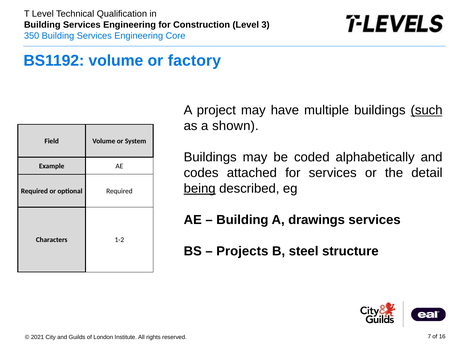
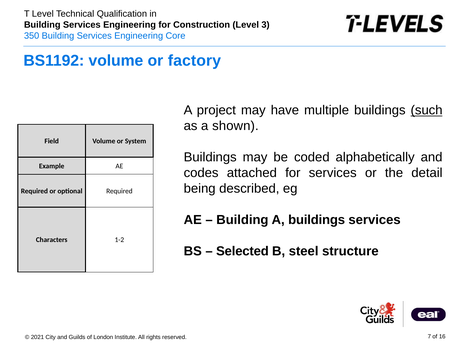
being underline: present -> none
A drawings: drawings -> buildings
Projects: Projects -> Selected
